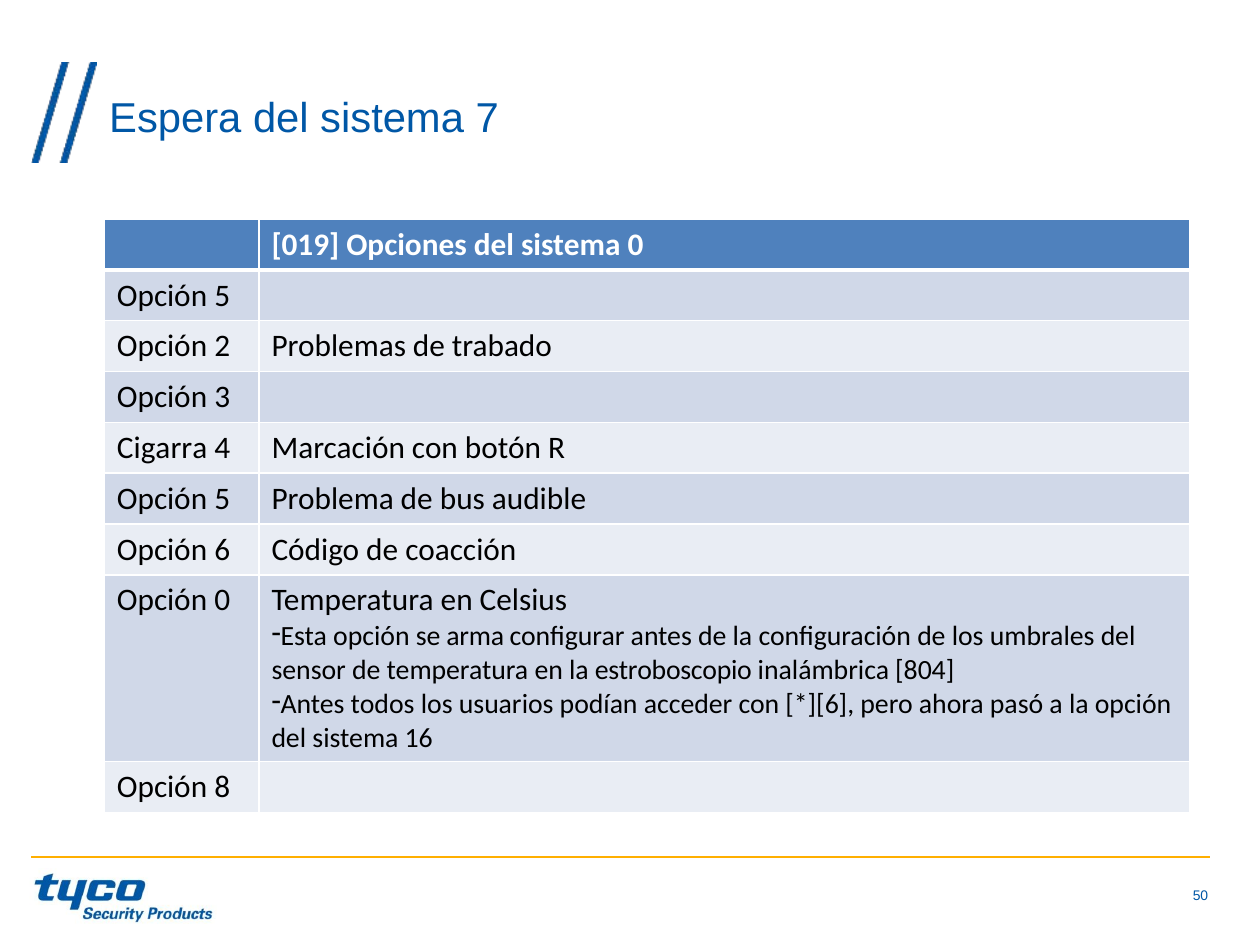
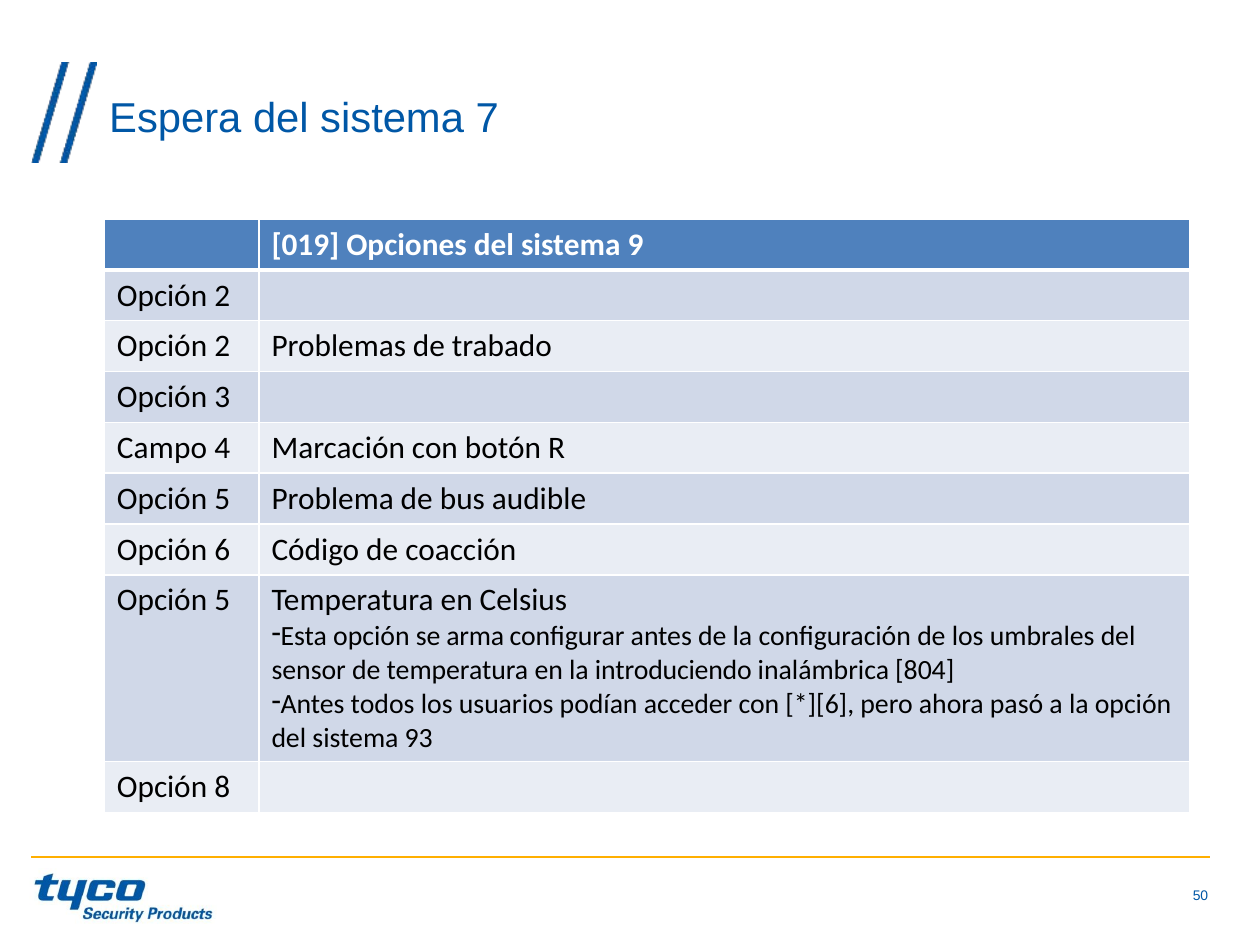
sistema 0: 0 -> 9
5 at (222, 296): 5 -> 2
Cigarra: Cigarra -> Campo
0 at (222, 601): 0 -> 5
estroboscopio: estroboscopio -> introduciendo
16: 16 -> 93
